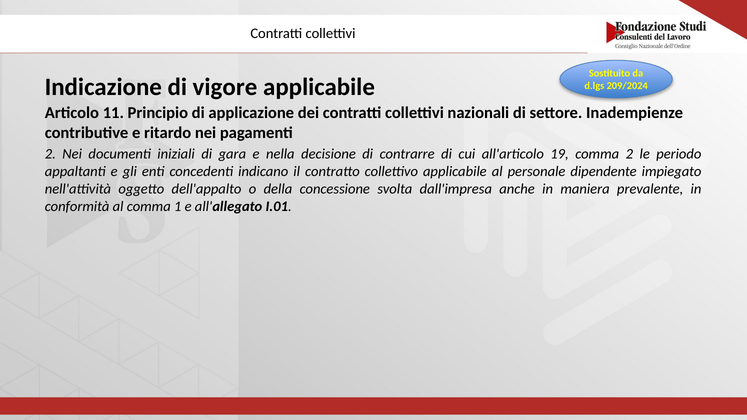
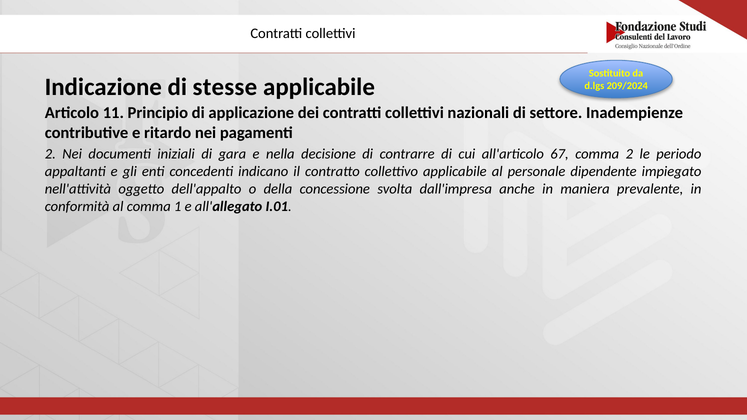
vigore: vigore -> stesse
19: 19 -> 67
